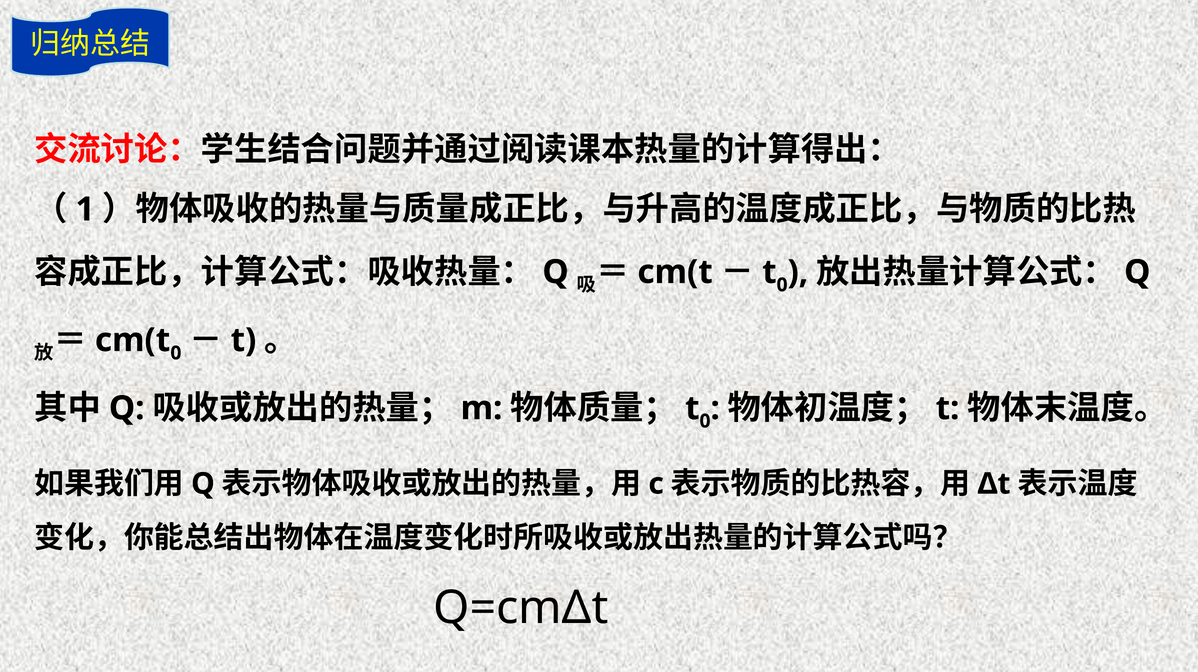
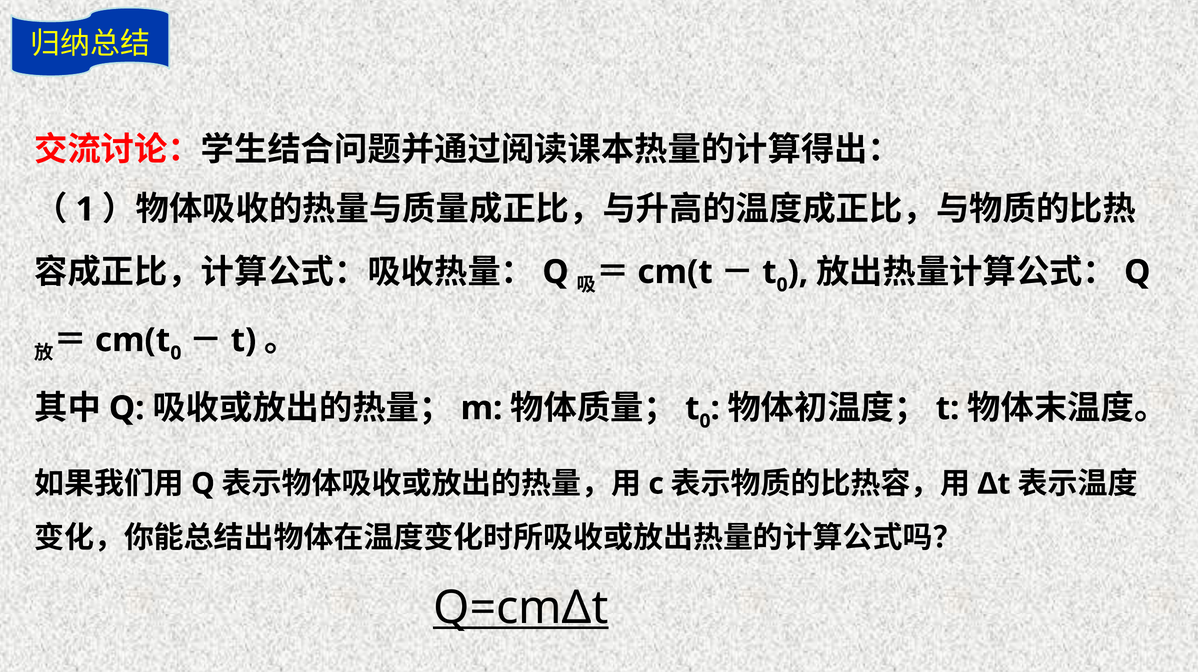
Q=cmΔt underline: none -> present
